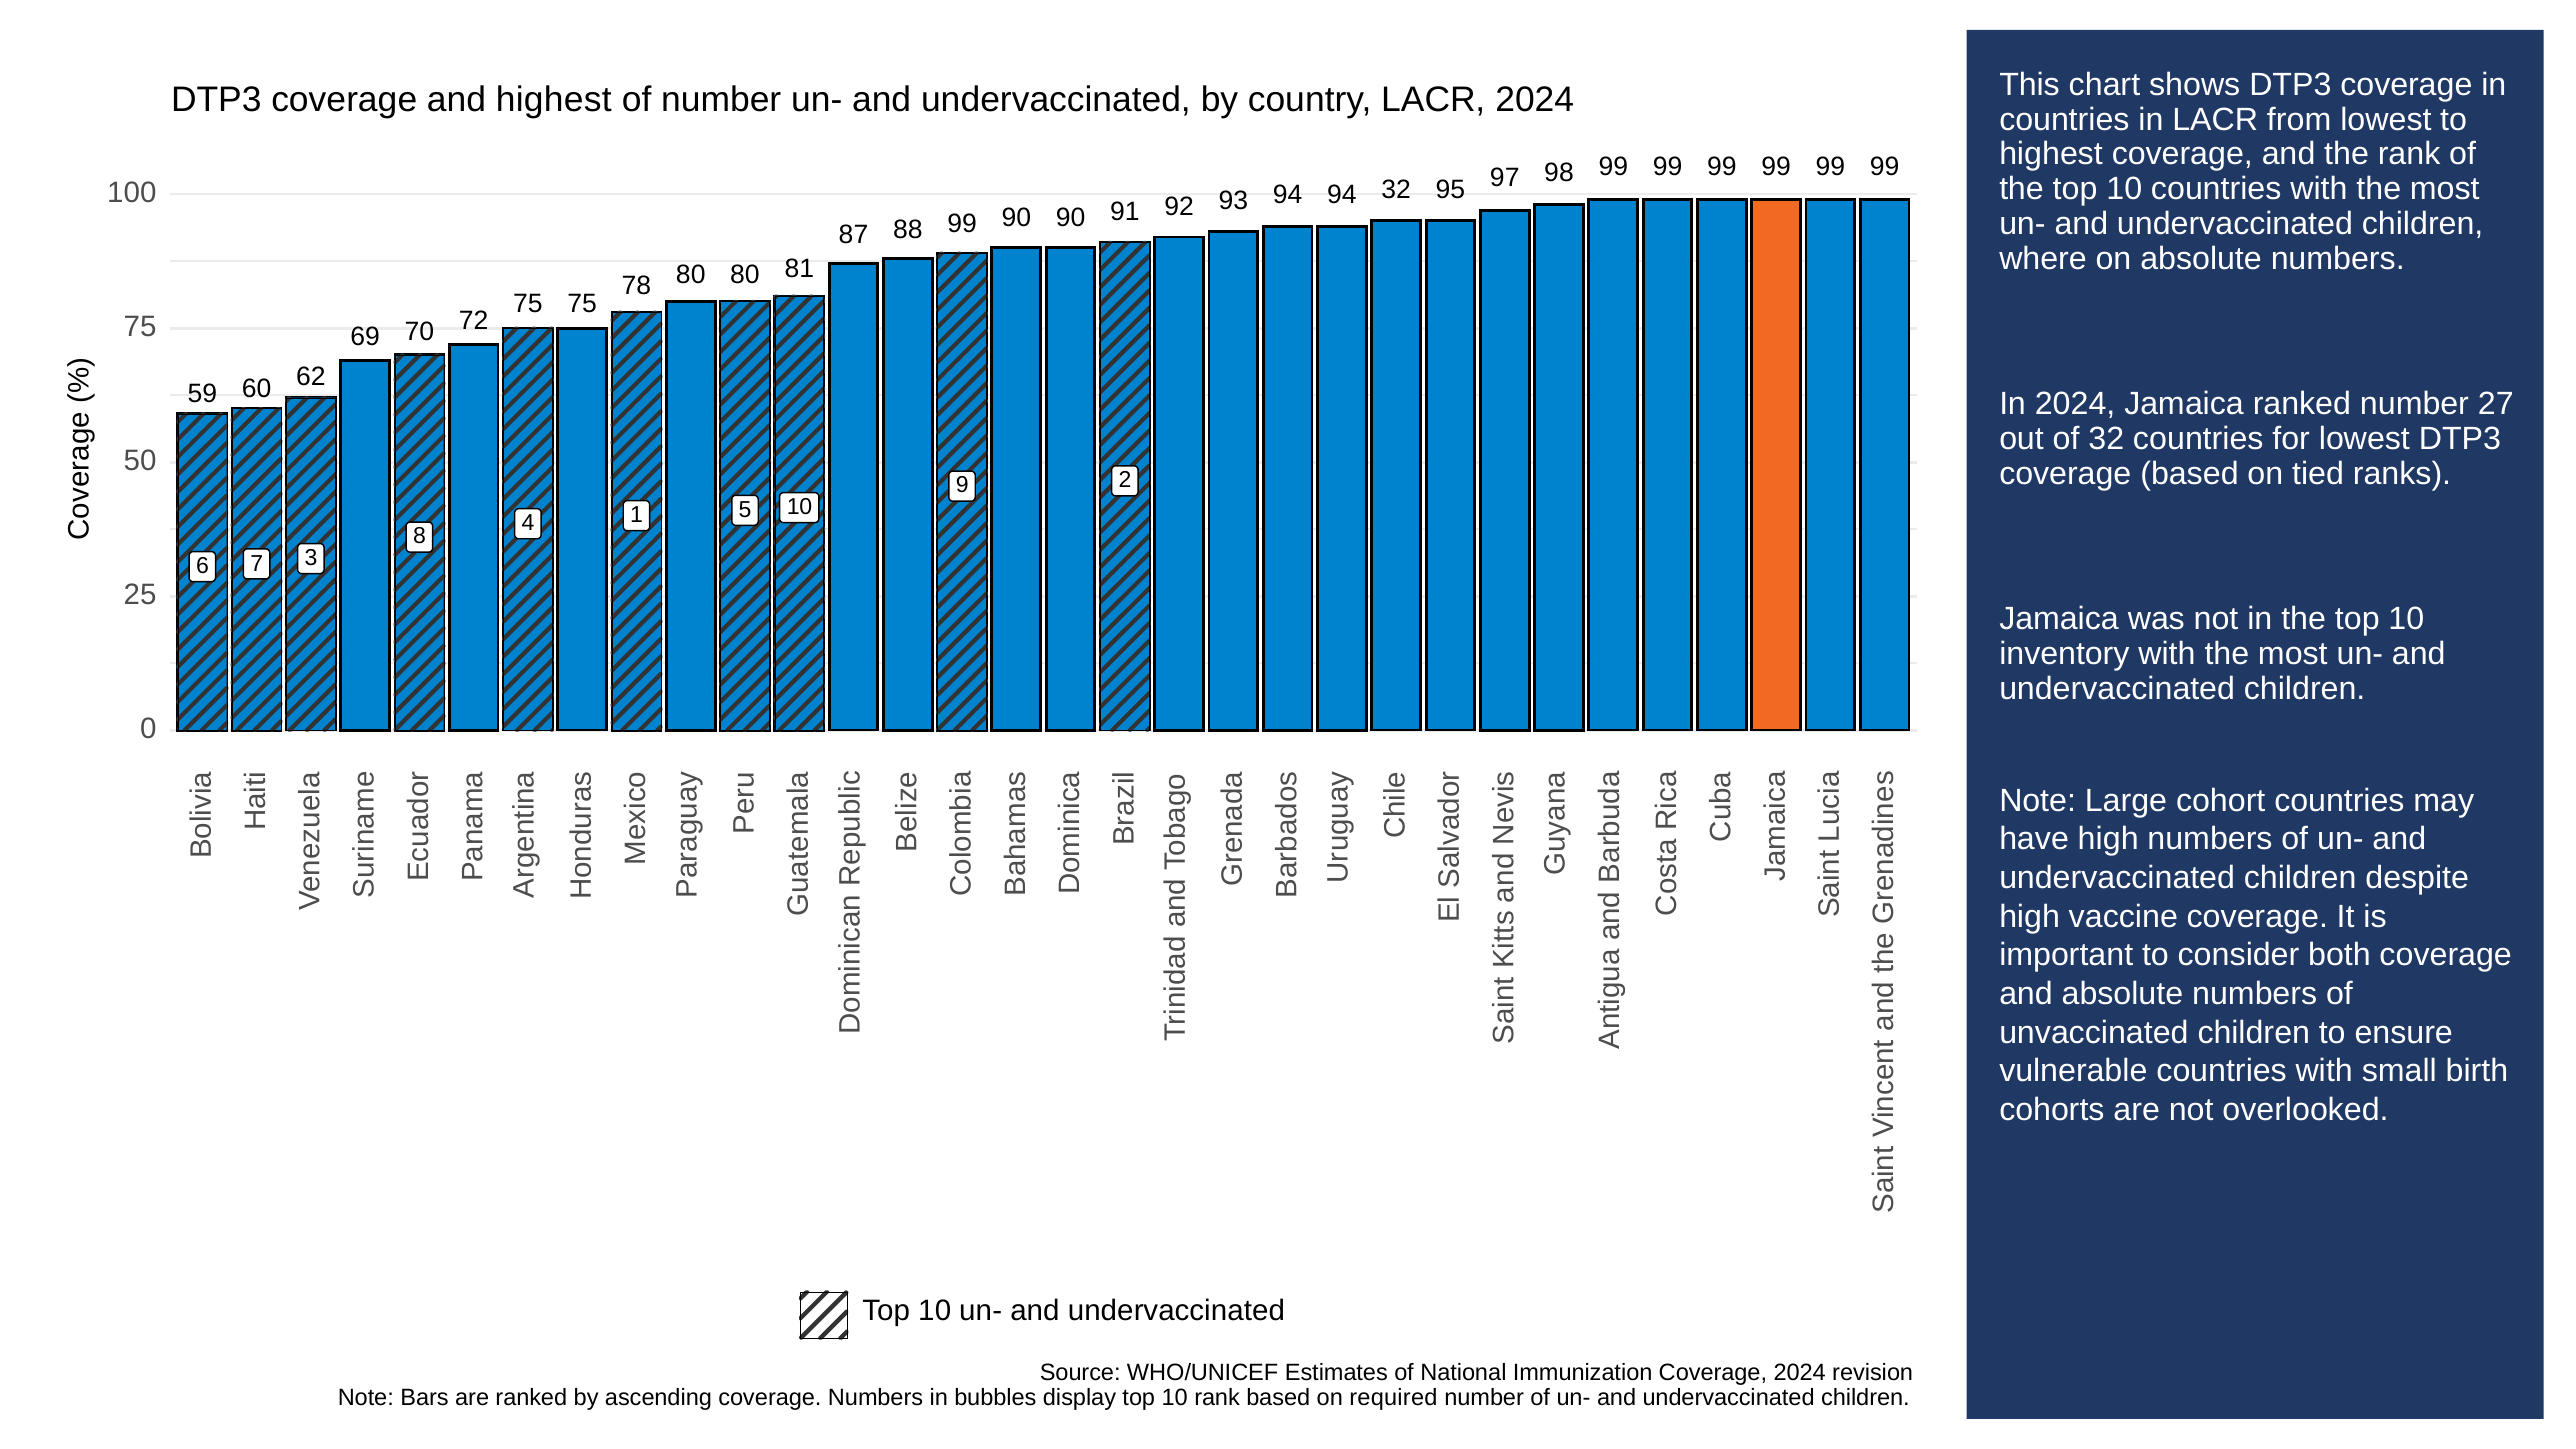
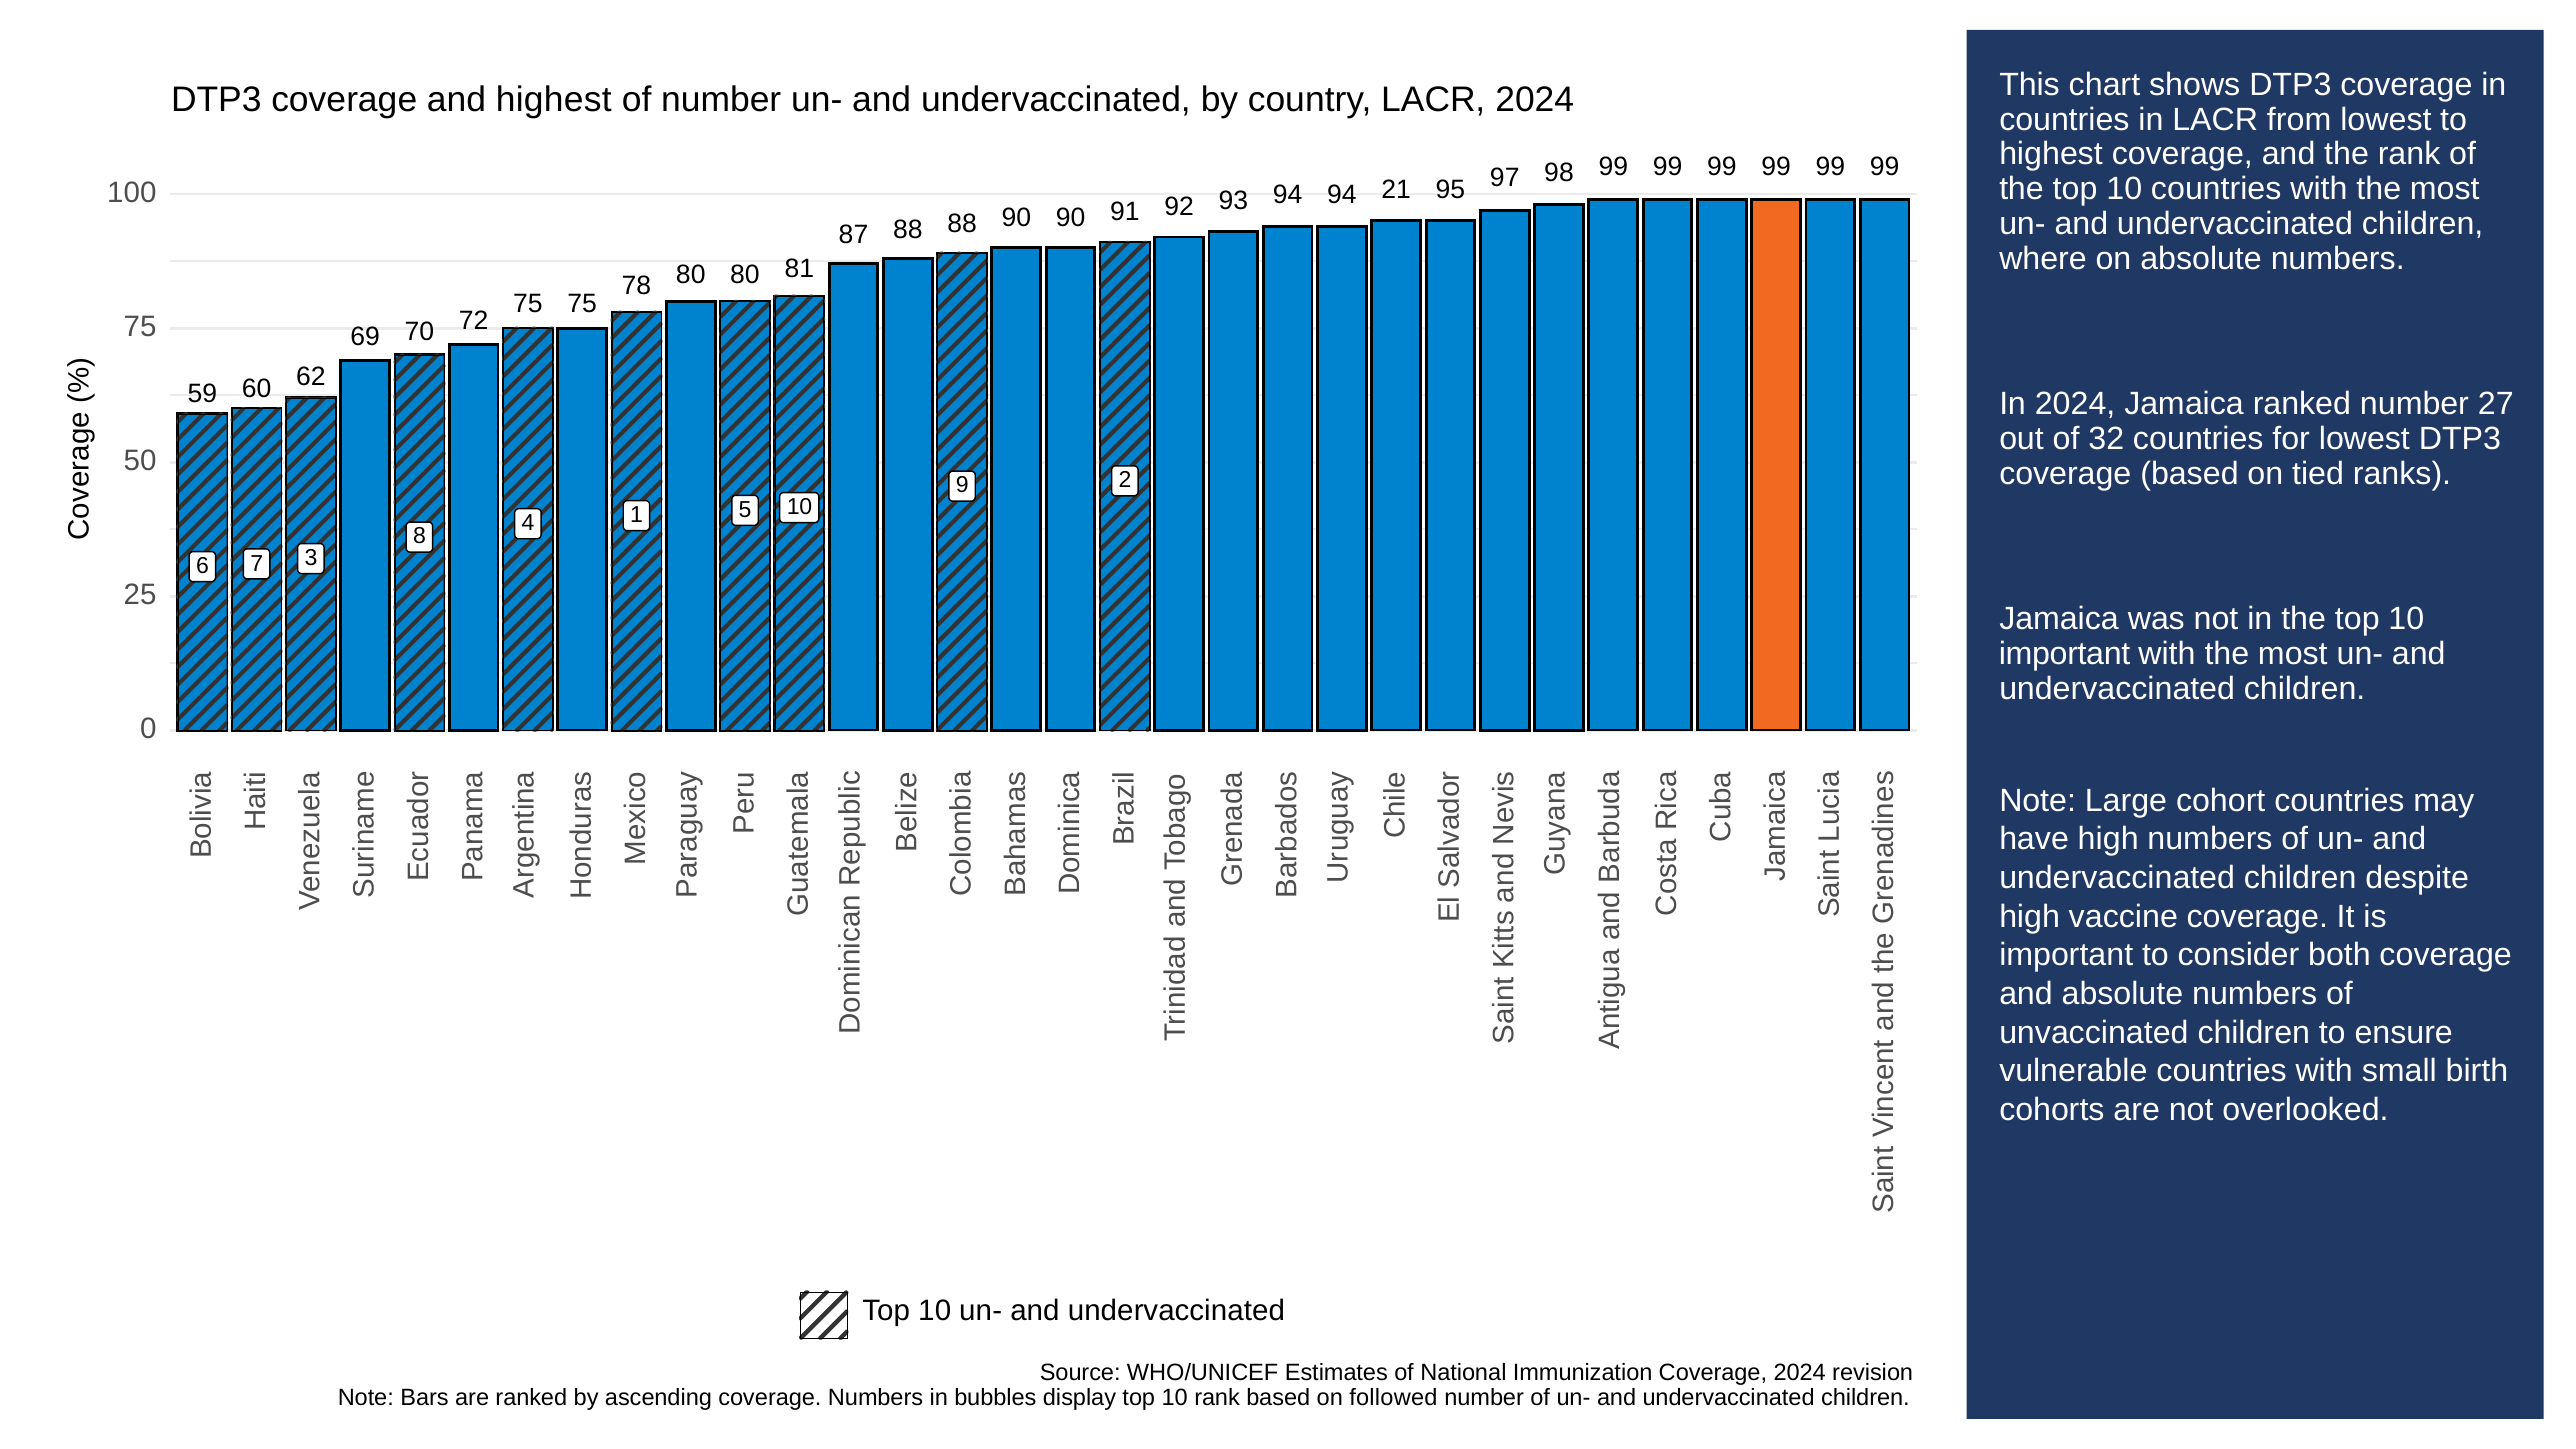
94 32: 32 -> 21
88 99: 99 -> 88
inventory at (2064, 654): inventory -> important
required: required -> followed
